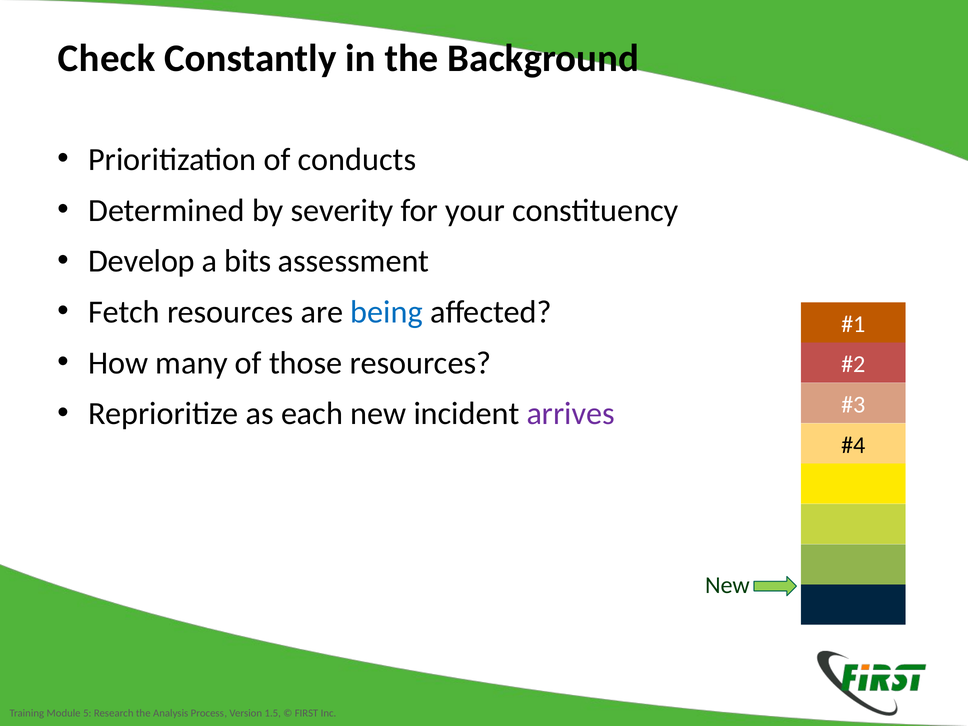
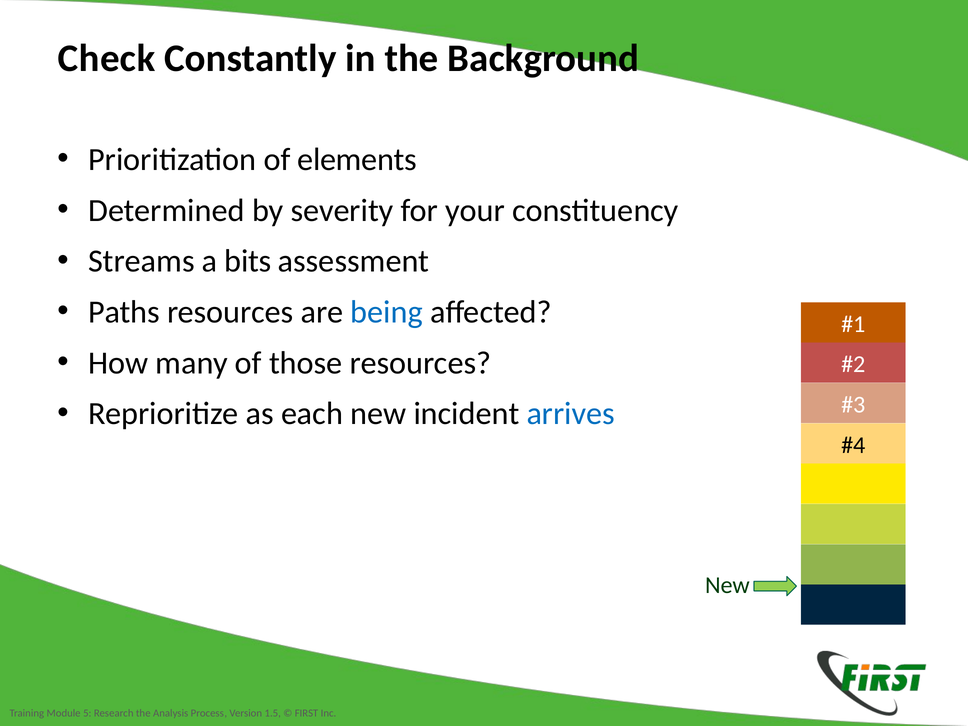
conducts: conducts -> elements
Develop: Develop -> Streams
Fetch: Fetch -> Paths
arrives colour: purple -> blue
